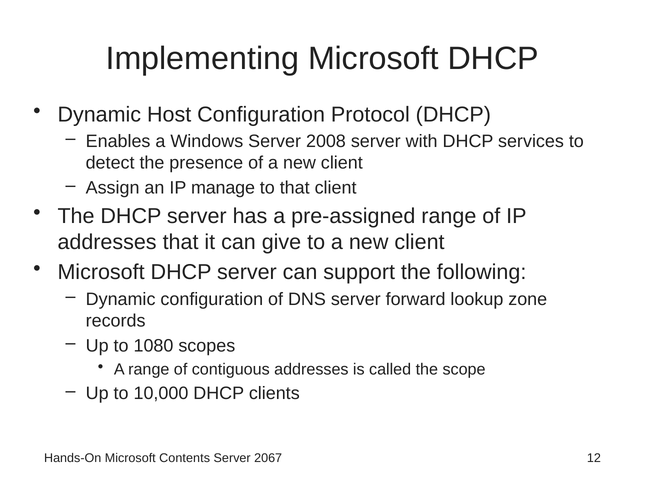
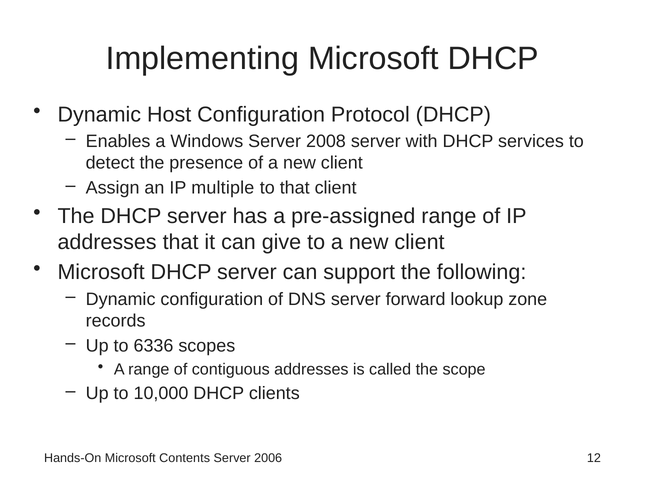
manage: manage -> multiple
1080: 1080 -> 6336
2067: 2067 -> 2006
